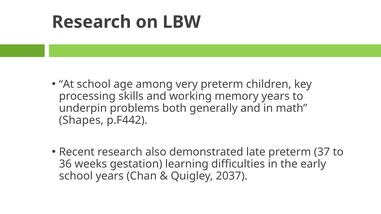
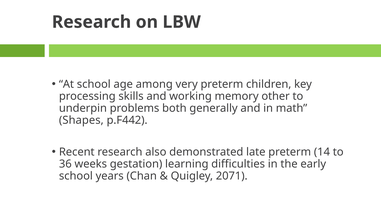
memory years: years -> other
37: 37 -> 14
2037: 2037 -> 2071
